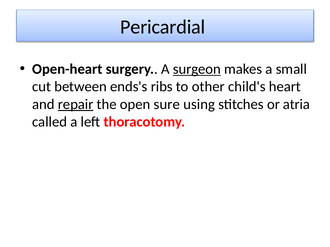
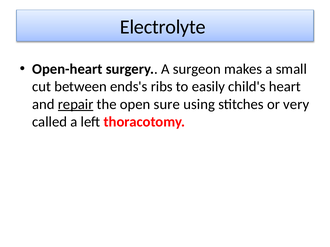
Pericardial: Pericardial -> Electrolyte
surgeon underline: present -> none
other: other -> easily
atria: atria -> very
